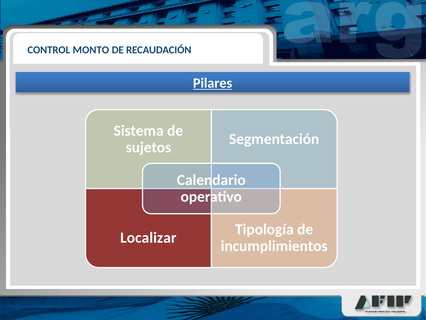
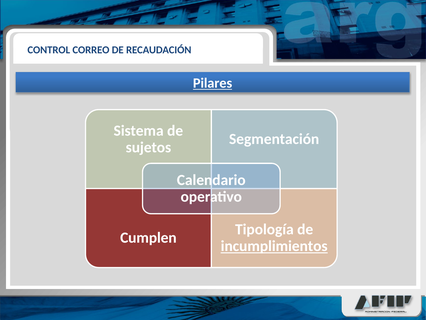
MONTO: MONTO -> CORREO
Localizar: Localizar -> Cumplen
incumplimientos underline: none -> present
